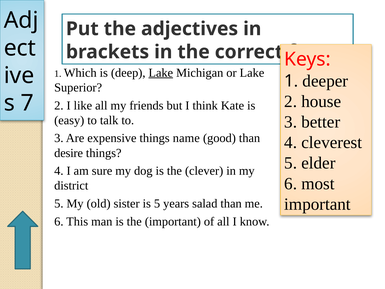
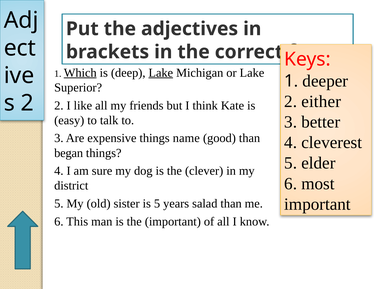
Which underline: none -> present
house: house -> either
7 at (27, 103): 7 -> 2
desire: desire -> began
